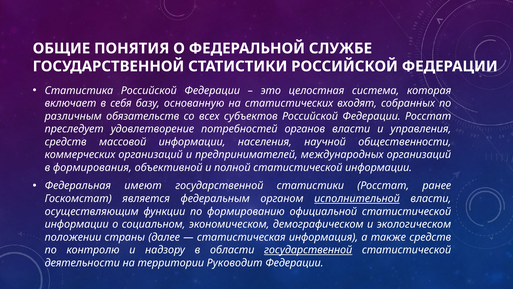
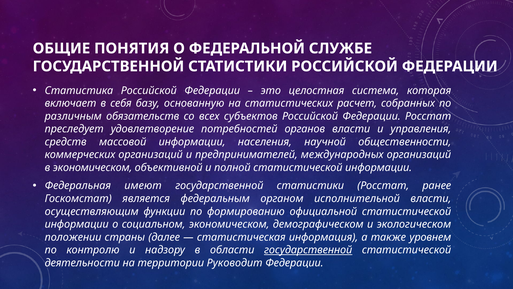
входят: входят -> расчет
в формирования: формирования -> экономическом
исполнительной underline: present -> none
также средств: средств -> уровнем
